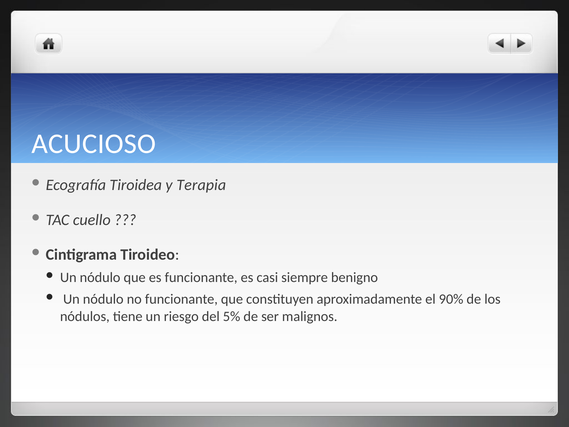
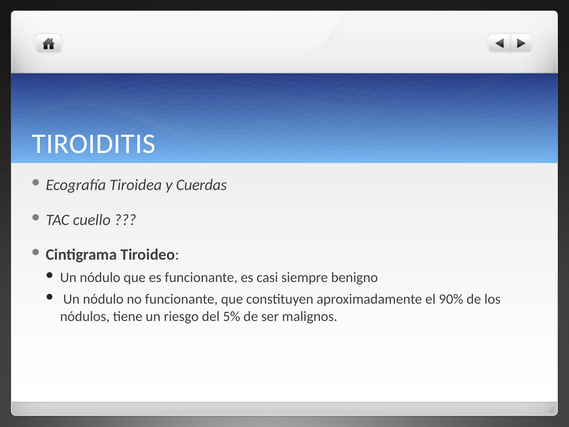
ACUCIOSO: ACUCIOSO -> TIROIDITIS
Terapia: Terapia -> Cuerdas
